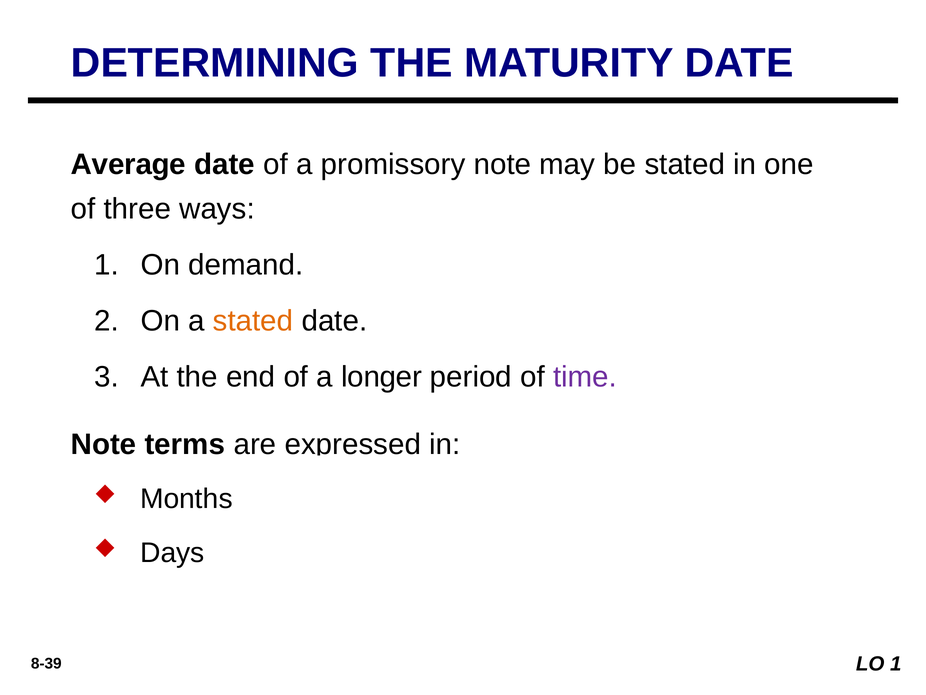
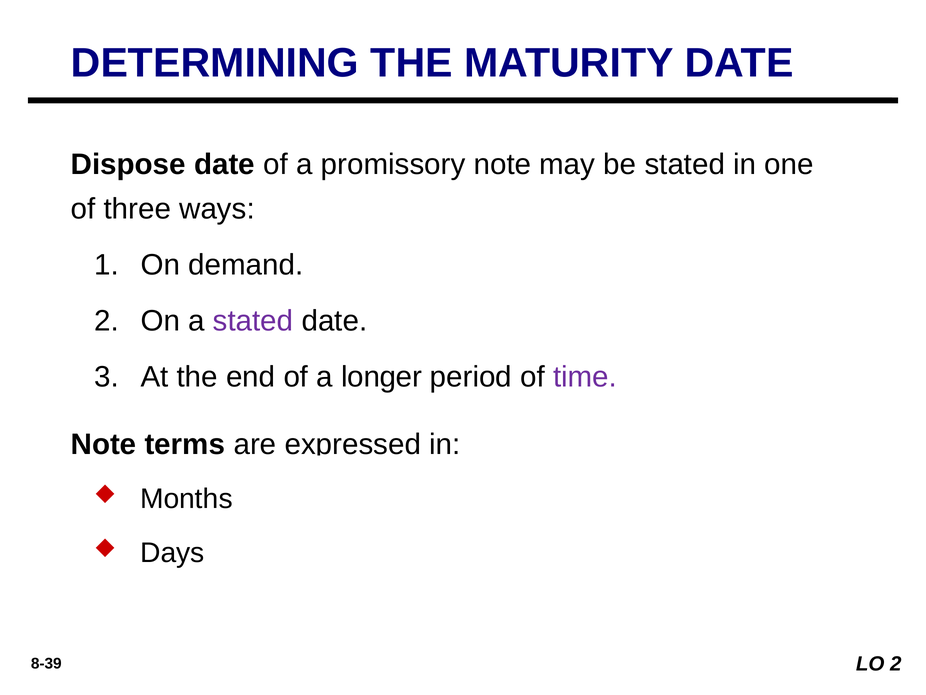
Average: Average -> Dispose
stated at (253, 321) colour: orange -> purple
LO 1: 1 -> 2
